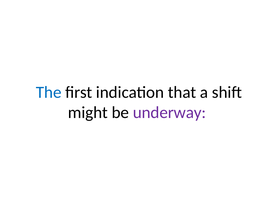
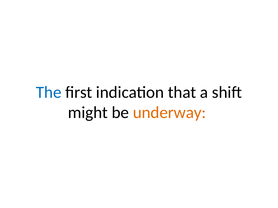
underway colour: purple -> orange
